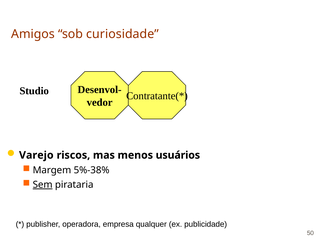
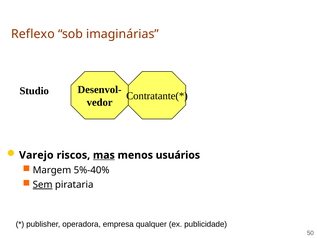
Amigos: Amigos -> Reflexo
curiosidade: curiosidade -> imaginárias
mas underline: none -> present
5%-38%: 5%-38% -> 5%-40%
